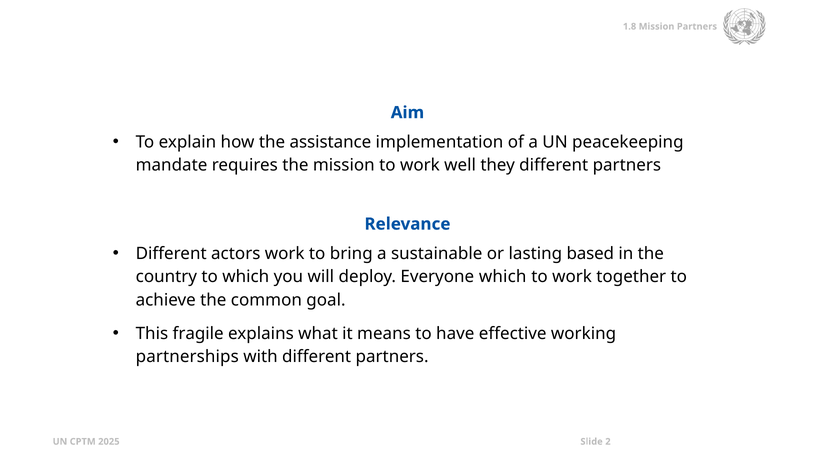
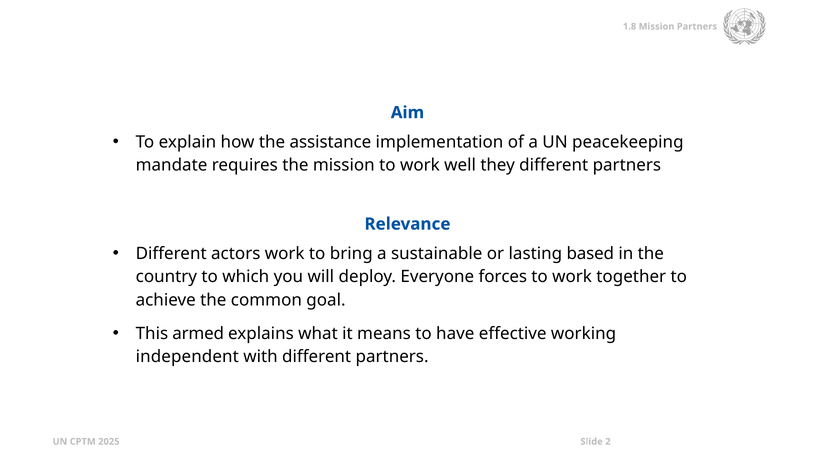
Everyone which: which -> forces
fragile: fragile -> armed
partnerships: partnerships -> independent
